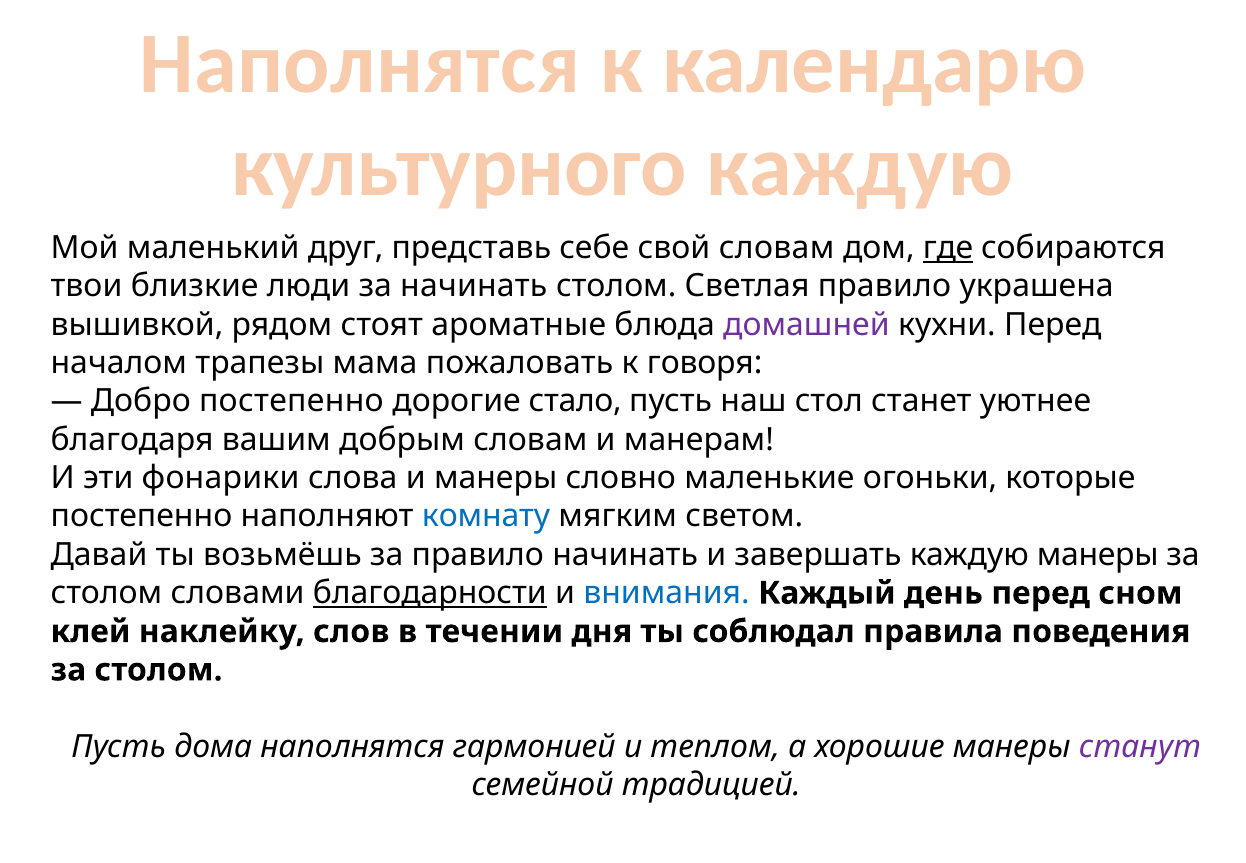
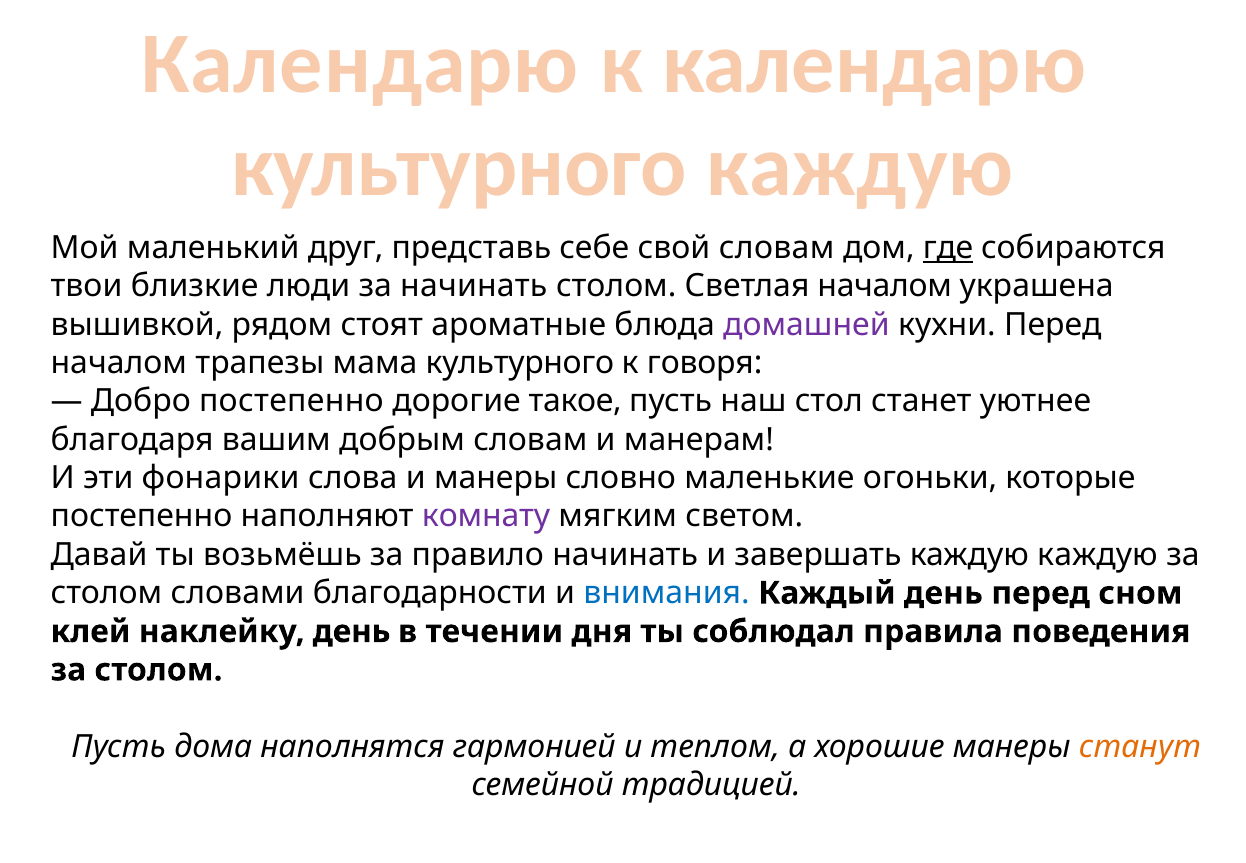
Наполнятся at (360, 64): Наполнятся -> Календарю
Светлая правило: правило -> началом
мама пожаловать: пожаловать -> культурного
стало: стало -> такое
комнату colour: blue -> purple
каждую манеры: манеры -> каждую
благодарности underline: present -> none
наклейку слов: слов -> день
станут colour: purple -> orange
